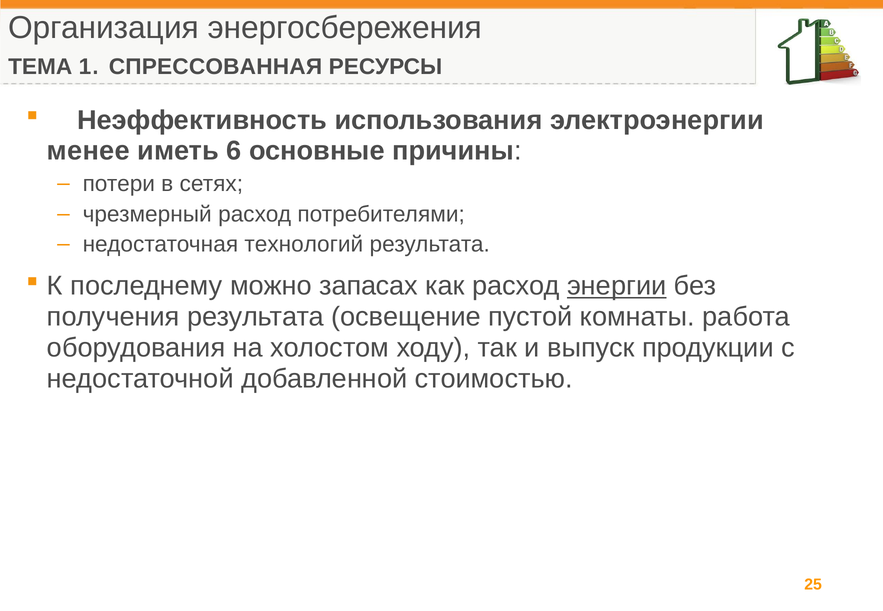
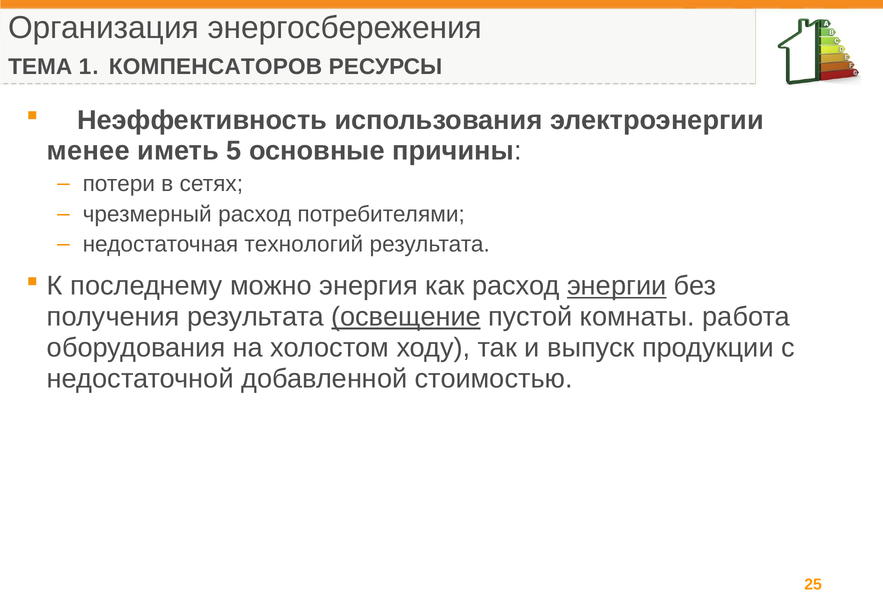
СПРЕССОВАННАЯ: СПРЕССОВАННАЯ -> КОМПЕНСАТОРОВ
6: 6 -> 5
запасах: запасах -> энергия
освещение underline: none -> present
